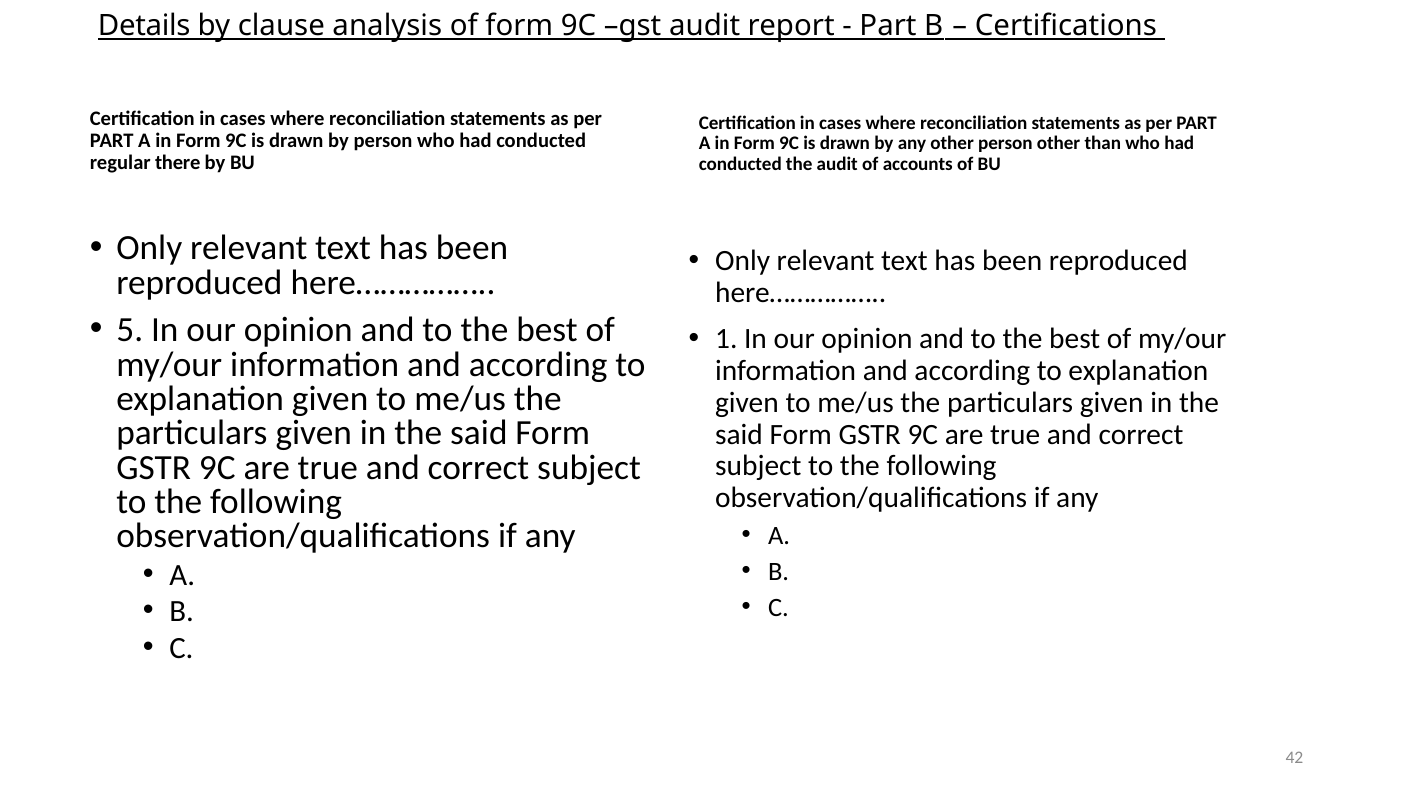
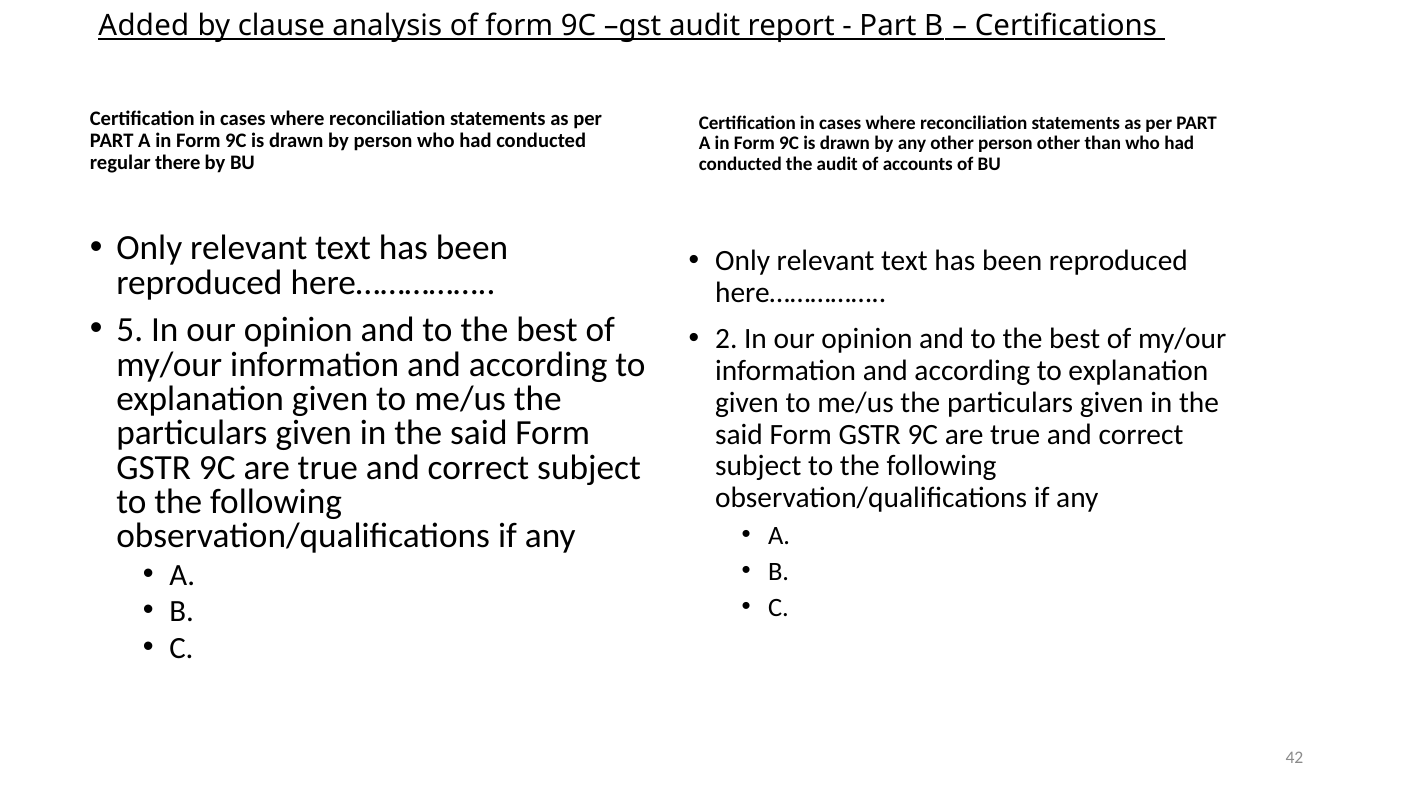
Details: Details -> Added
1: 1 -> 2
